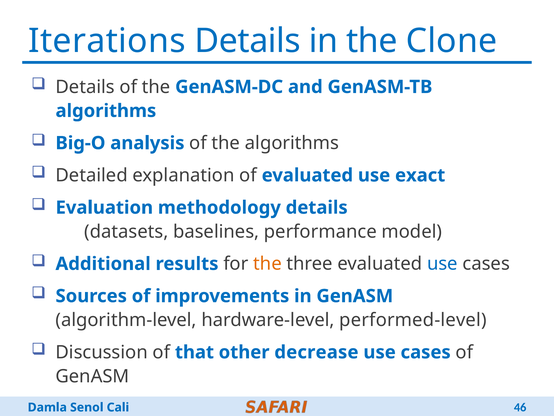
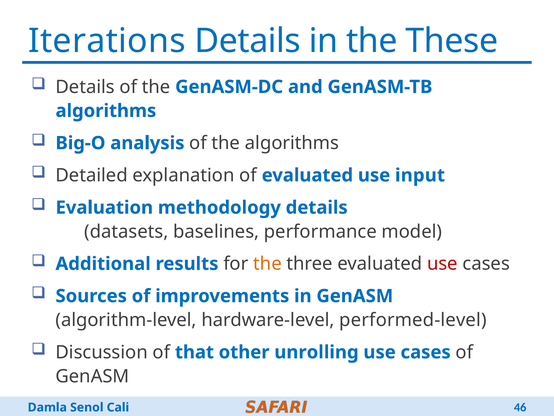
Clone: Clone -> These
exact: exact -> input
use at (442, 264) colour: blue -> red
decrease: decrease -> unrolling
